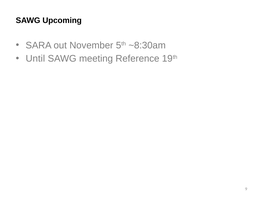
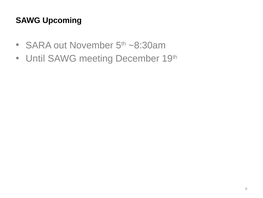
Reference: Reference -> December
